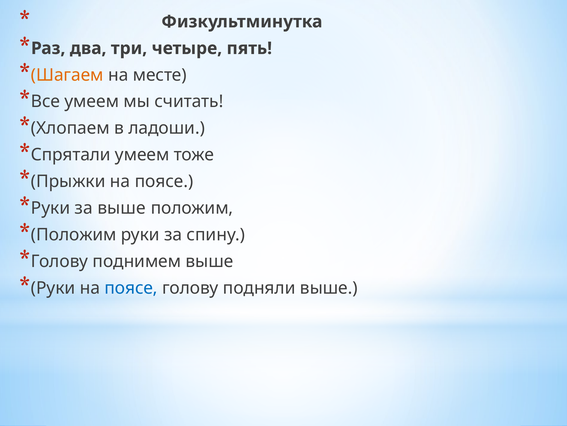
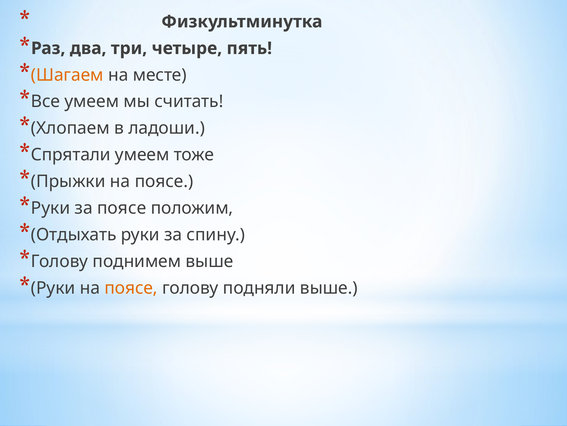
за выше: выше -> поясе
Положим at (74, 234): Положим -> Отдыхать
поясе at (131, 288) colour: blue -> orange
